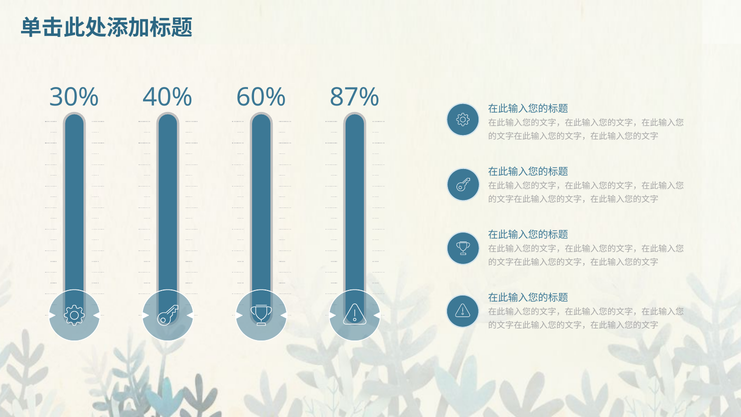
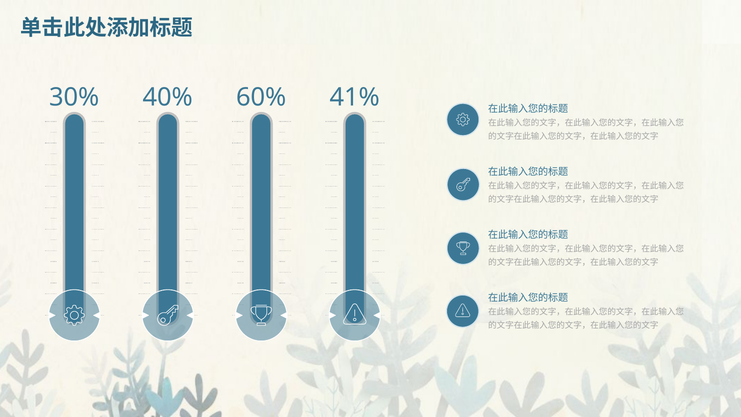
87%: 87% -> 41%
